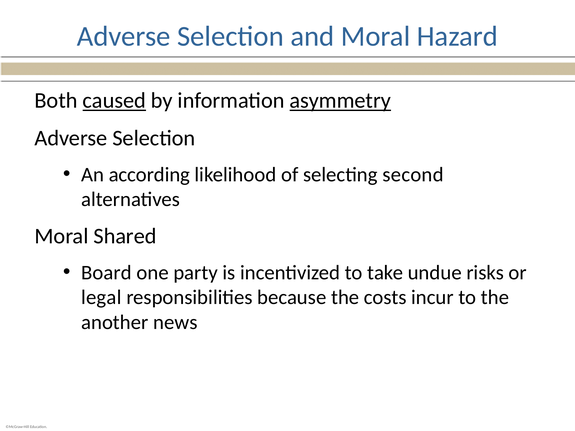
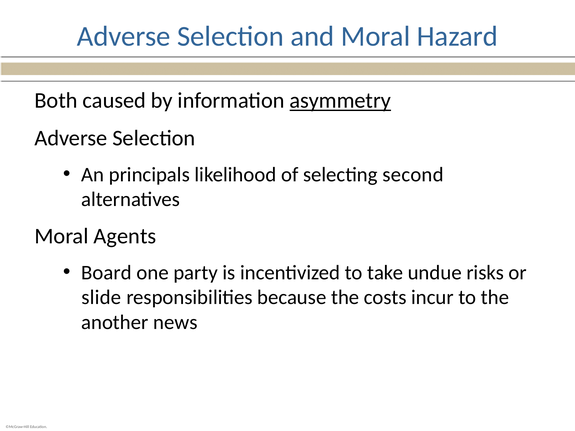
caused underline: present -> none
according: according -> principals
Shared: Shared -> Agents
legal: legal -> slide
